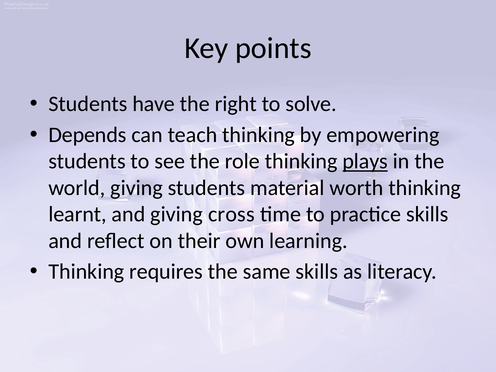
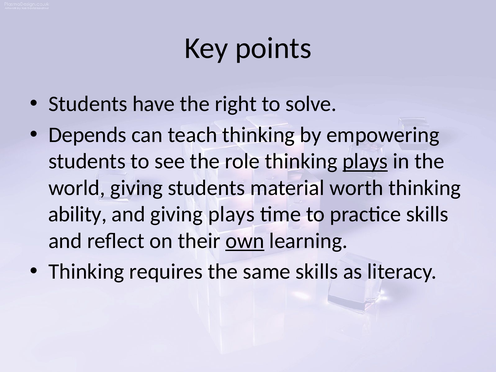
learnt: learnt -> ability
giving cross: cross -> plays
own underline: none -> present
